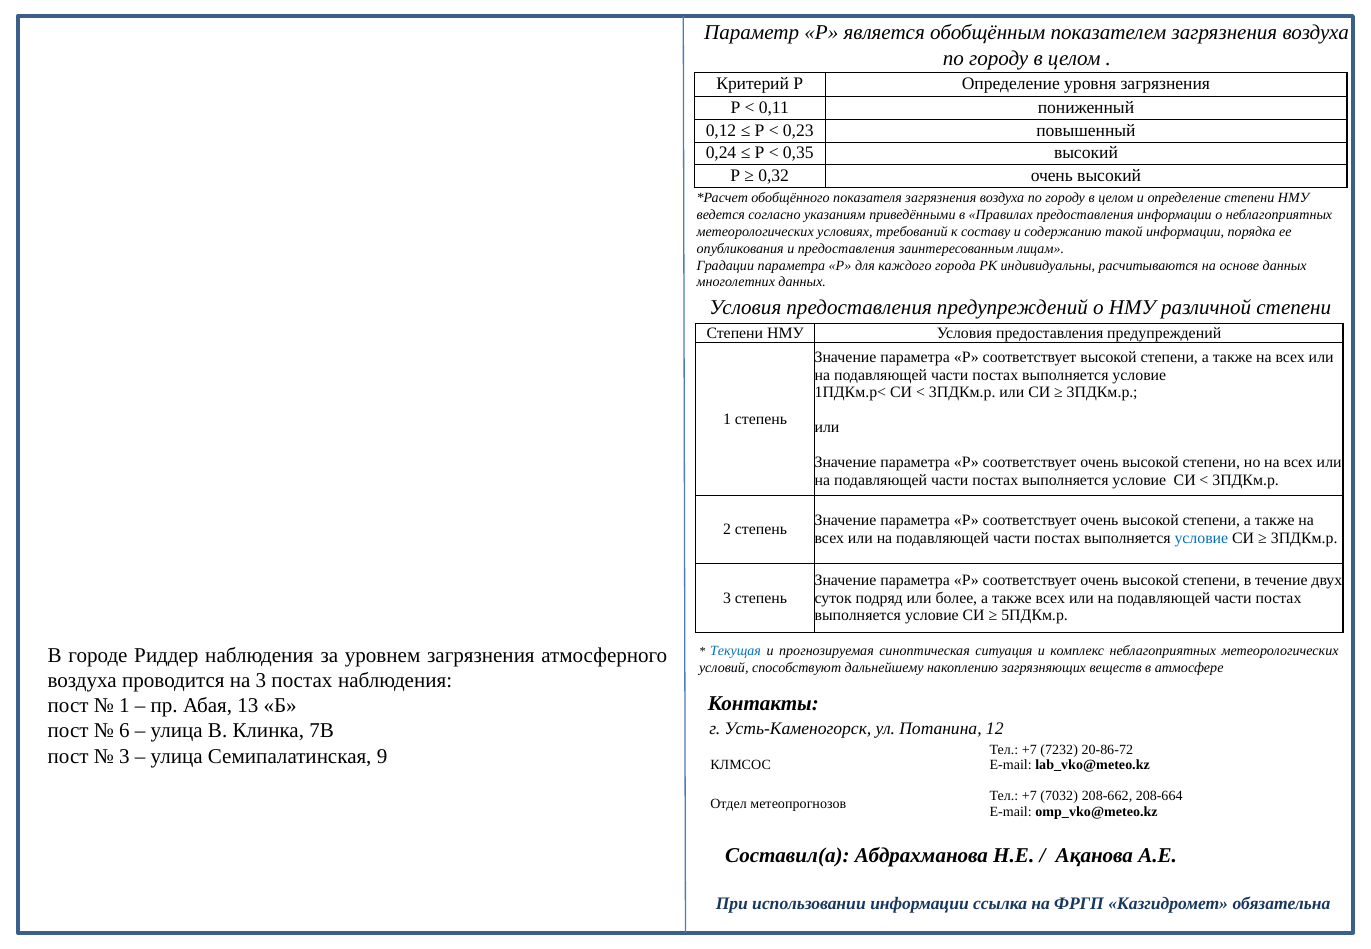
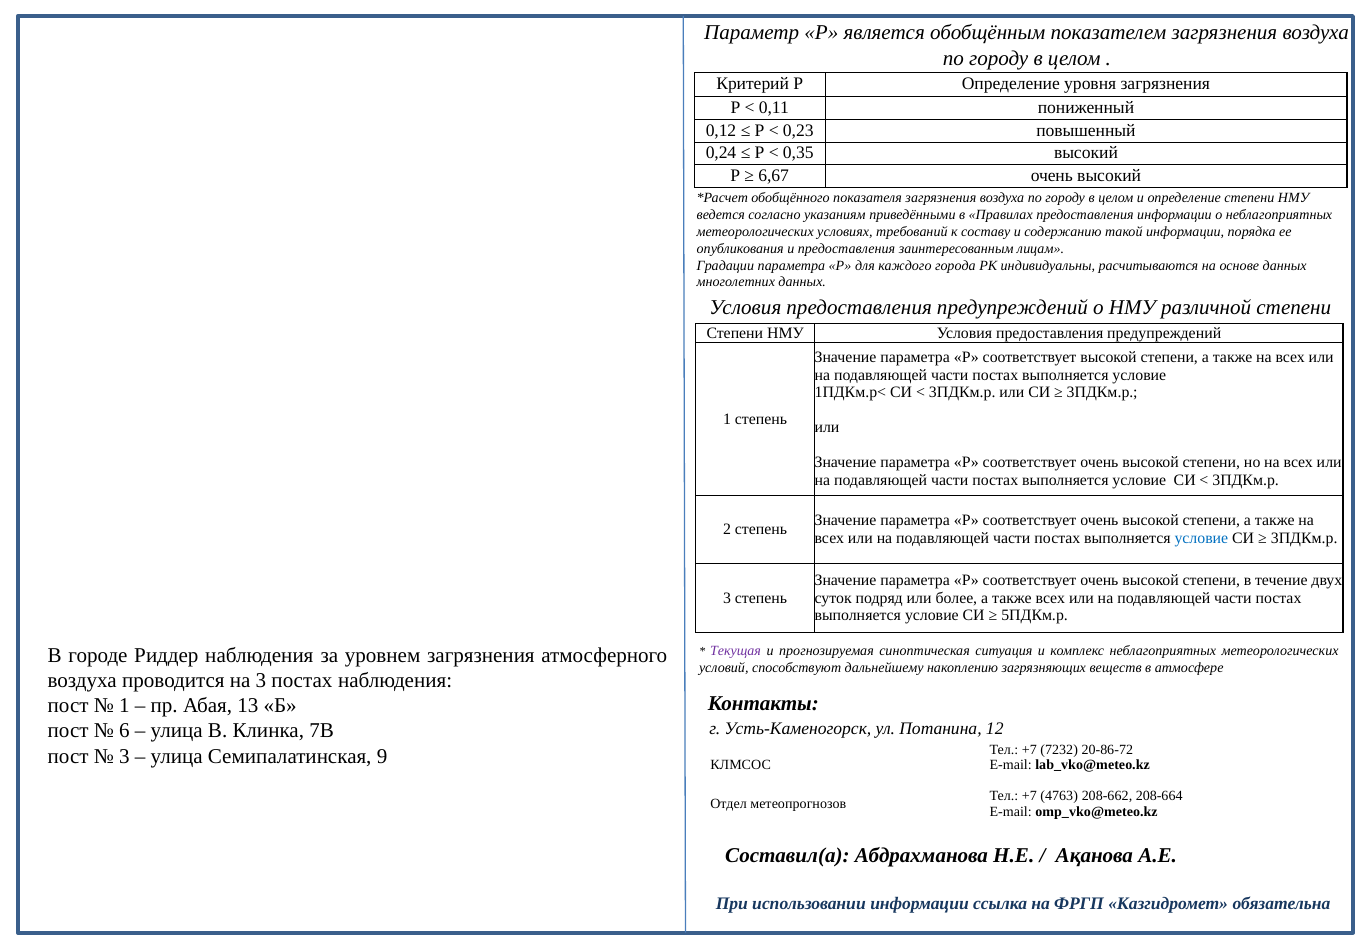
0,32: 0,32 -> 6,67
Текущая colour: blue -> purple
7032: 7032 -> 4763
